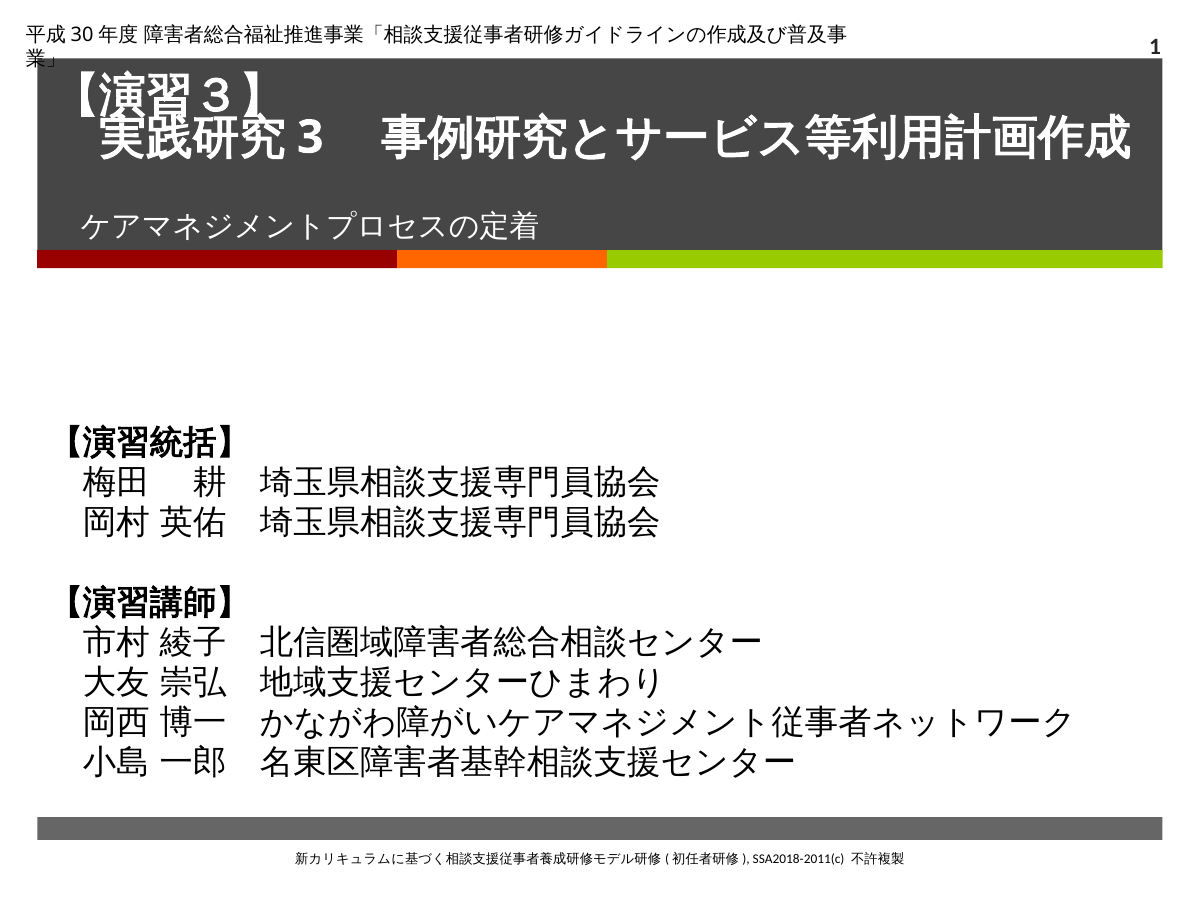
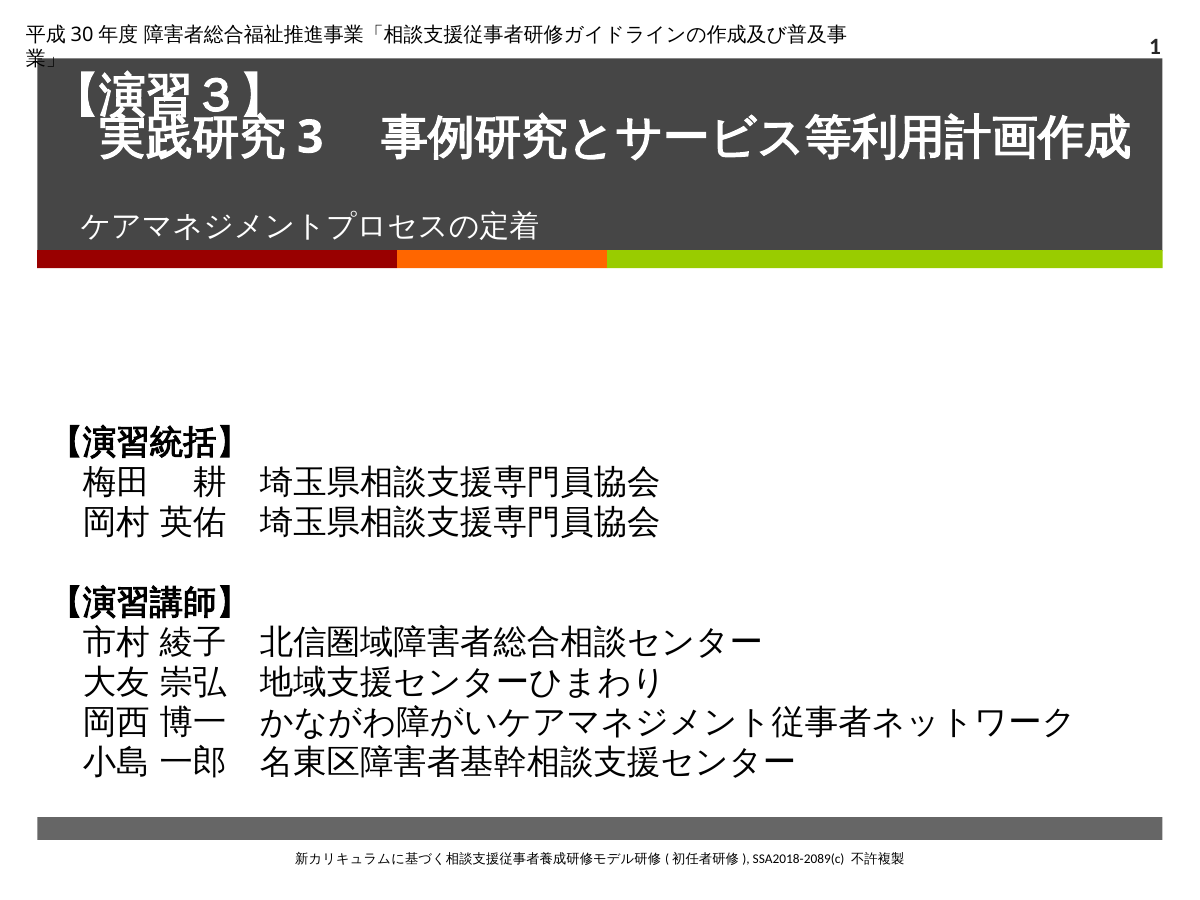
SSA2018-2011(c: SSA2018-2011(c -> SSA2018-2089(c
